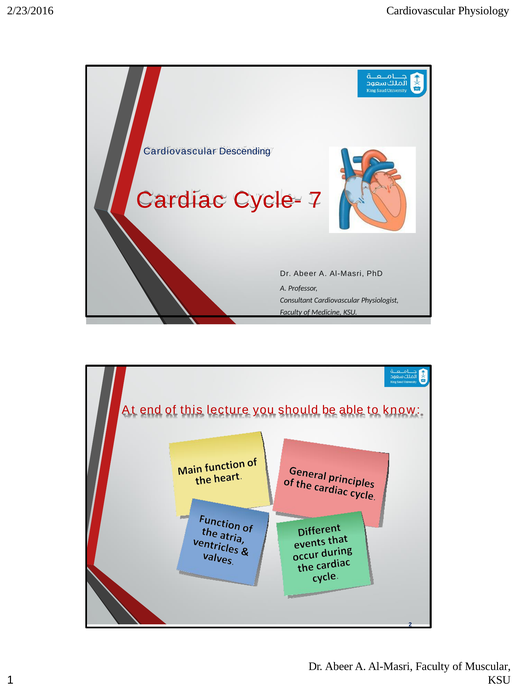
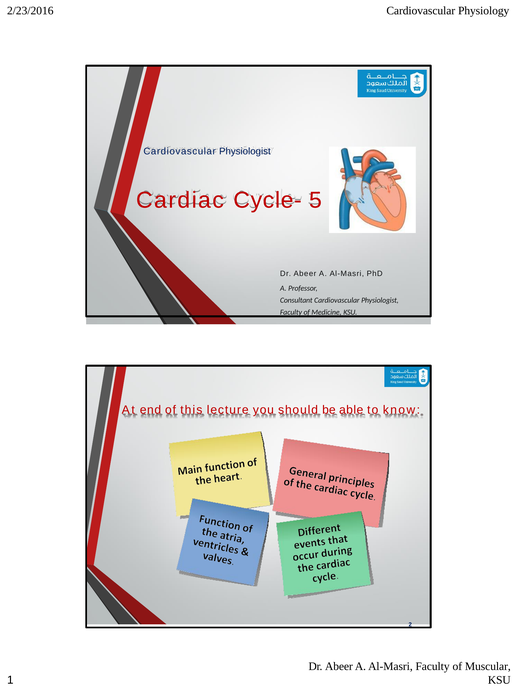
Descending at (245, 151): Descending -> Physiologist
7: 7 -> 5
